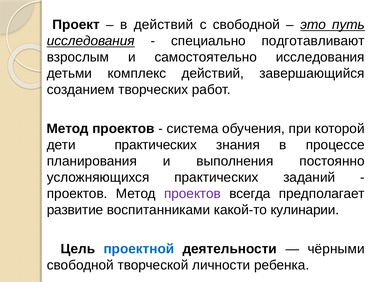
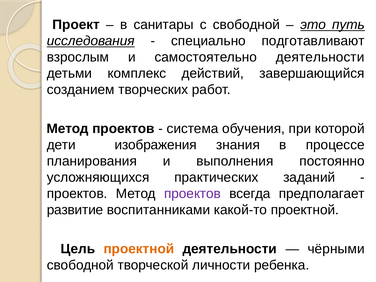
в действий: действий -> санитары
самостоятельно исследования: исследования -> деятельности
дети практических: практических -> изображения
какой-то кулинарии: кулинарии -> проектной
проектной at (139, 249) colour: blue -> orange
